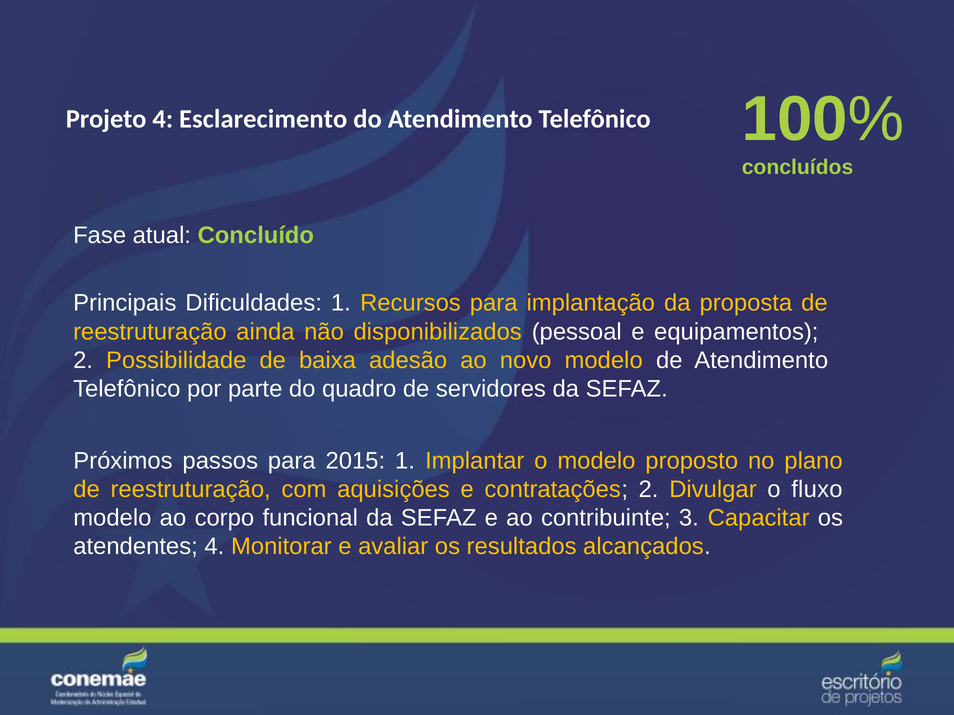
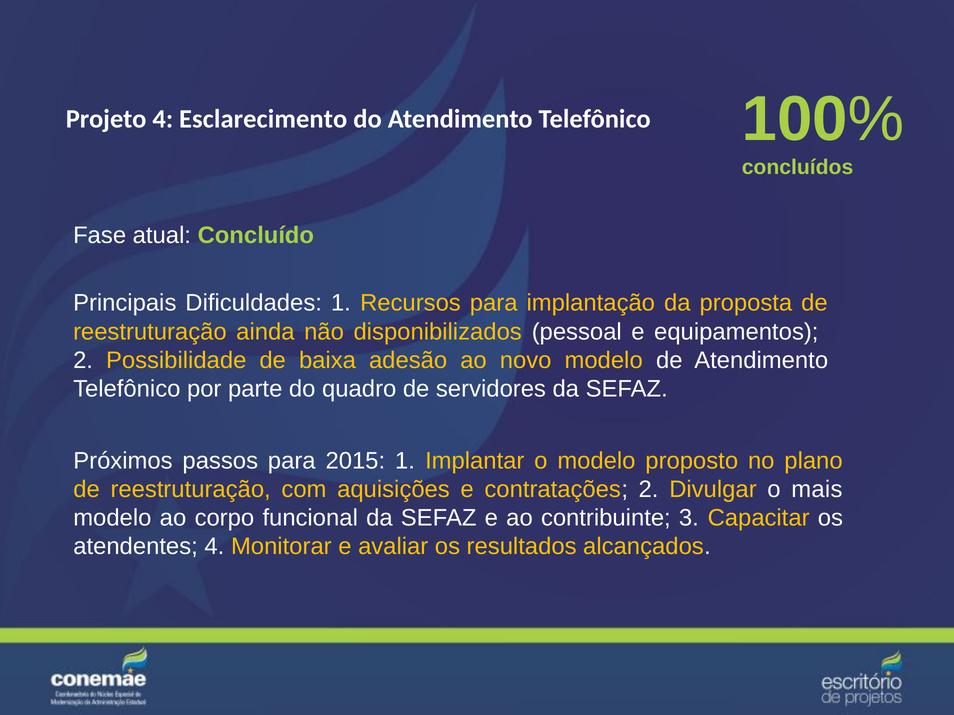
fluxo: fluxo -> mais
